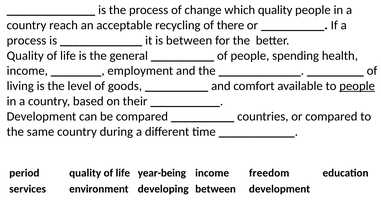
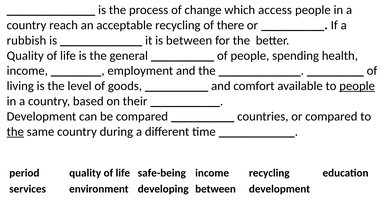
which quality: quality -> access
process at (26, 40): process -> rubbish
the at (15, 132) underline: none -> present
year-being: year-being -> safe-being
income freedom: freedom -> recycling
